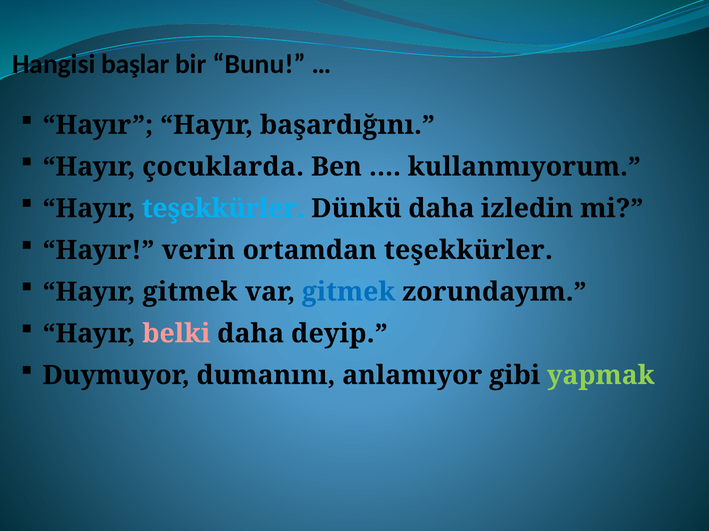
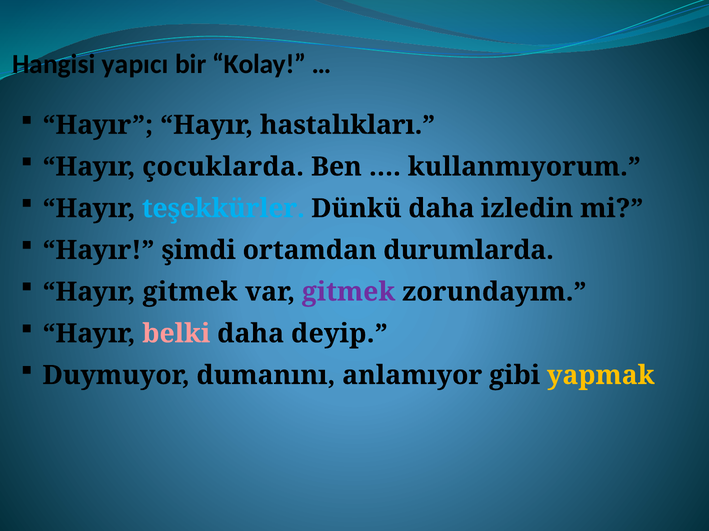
başlar: başlar -> yapıcı
Bunu: Bunu -> Kolay
başardığını: başardığını -> hastalıkları
verin: verin -> şimdi
ortamdan teşekkürler: teşekkürler -> durumlarda
gitmek at (349, 292) colour: blue -> purple
yapmak colour: light green -> yellow
